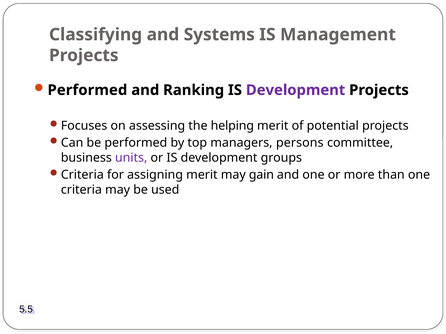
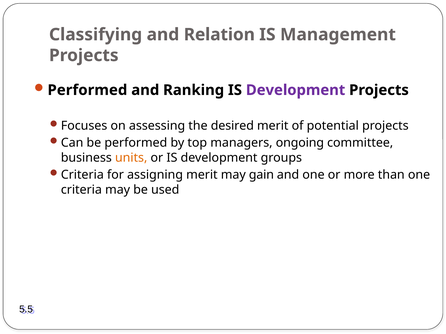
Systems: Systems -> Relation
helping: helping -> desired
persons: persons -> ongoing
units colour: purple -> orange
